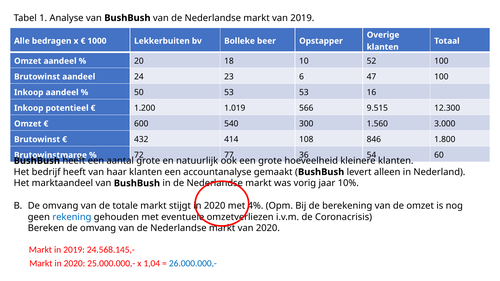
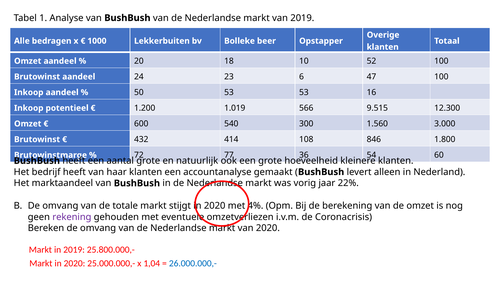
10%: 10% -> 22%
rekening colour: blue -> purple
24.568.145,-: 24.568.145,- -> 25.800.000,-
